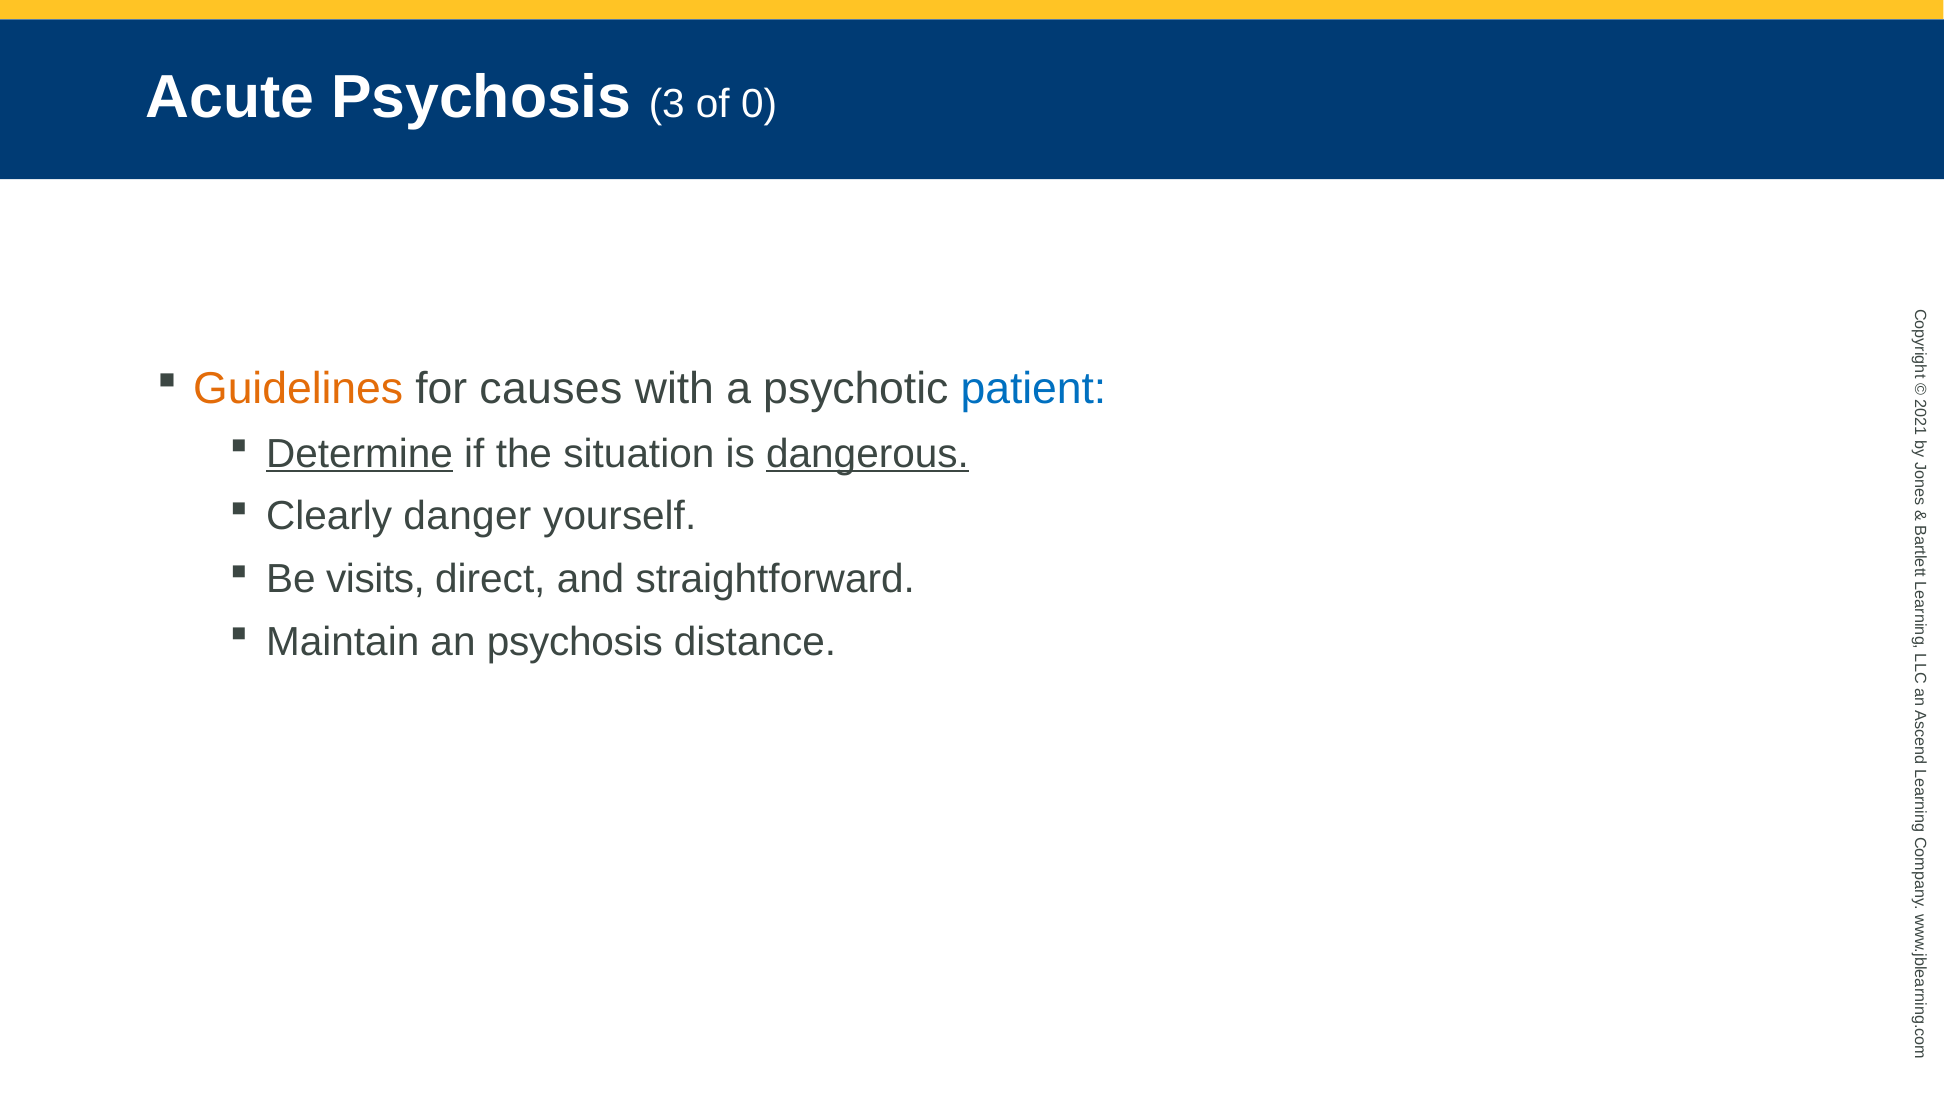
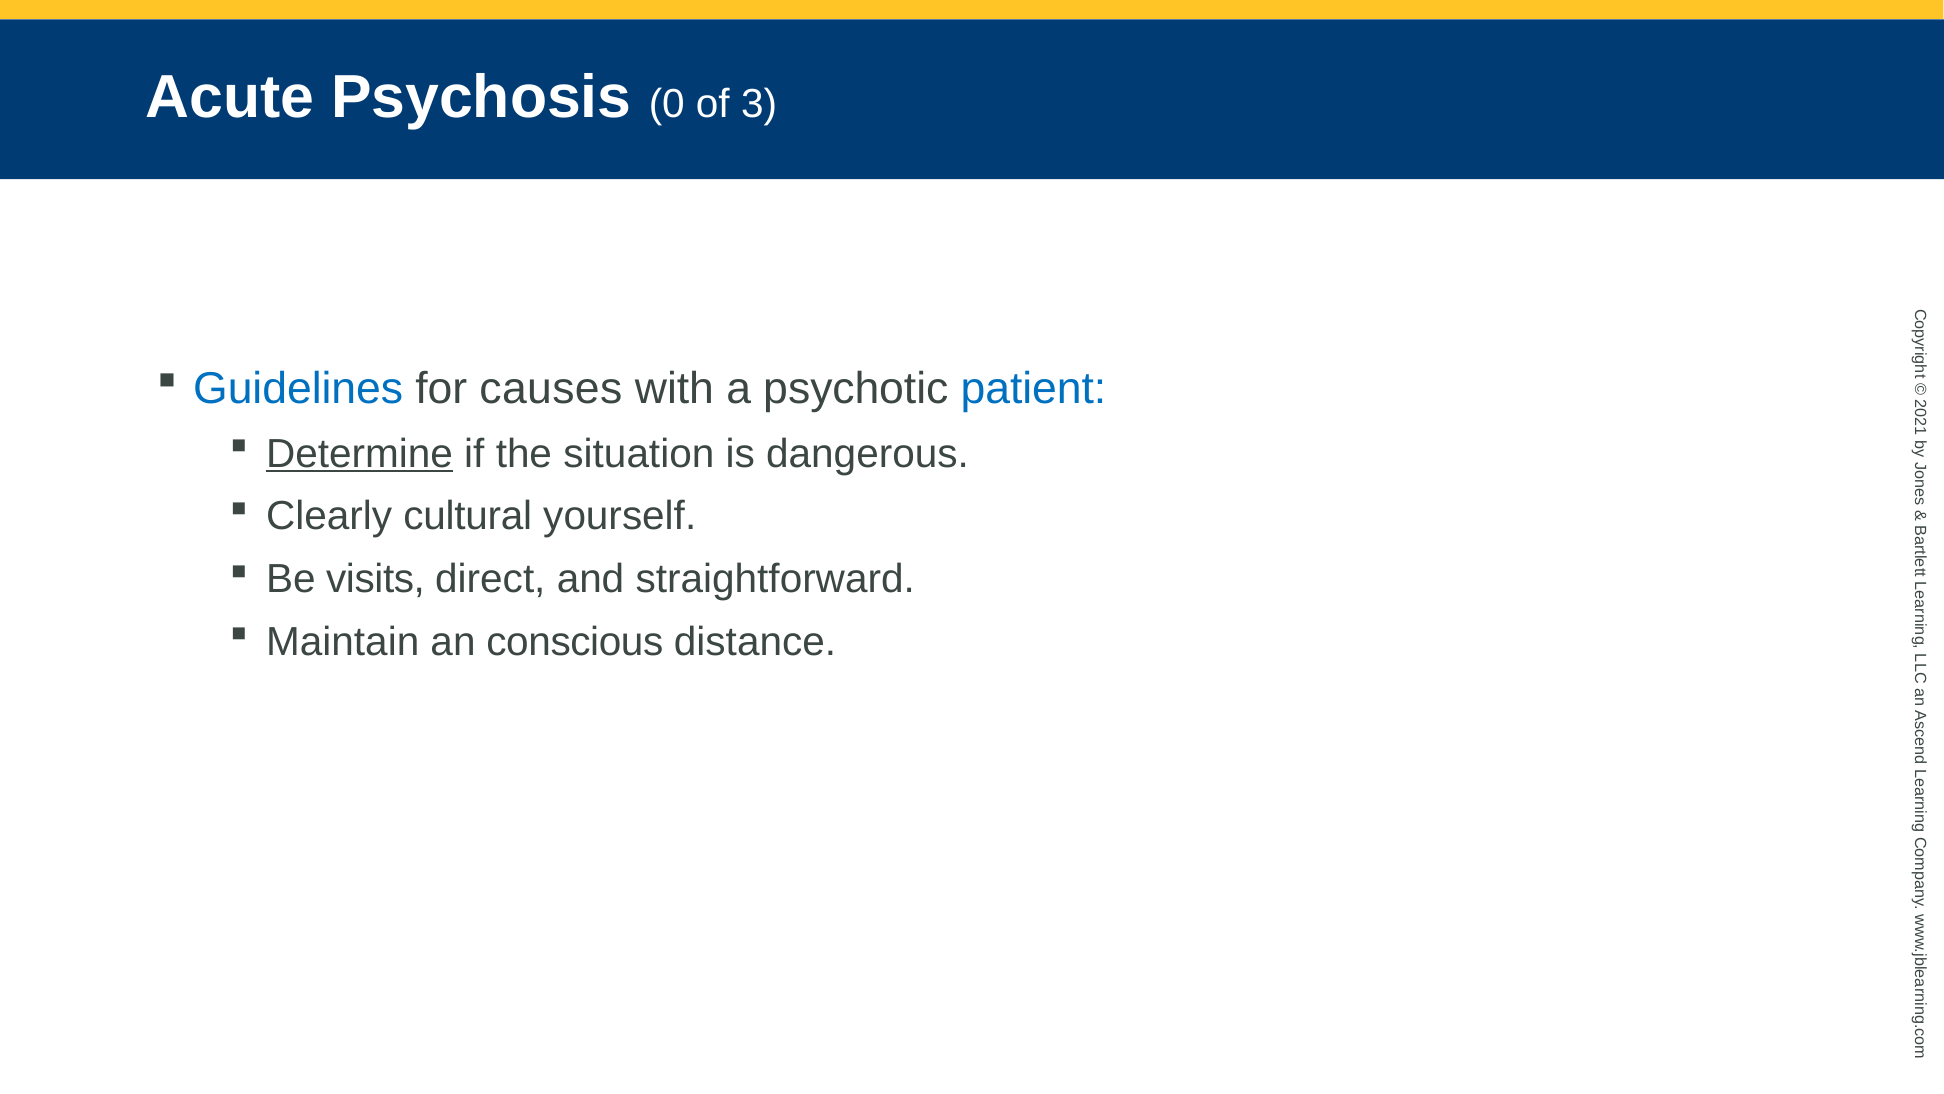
Psychosis 3: 3 -> 0
of 0: 0 -> 3
Guidelines colour: orange -> blue
dangerous underline: present -> none
danger: danger -> cultural
an psychosis: psychosis -> conscious
